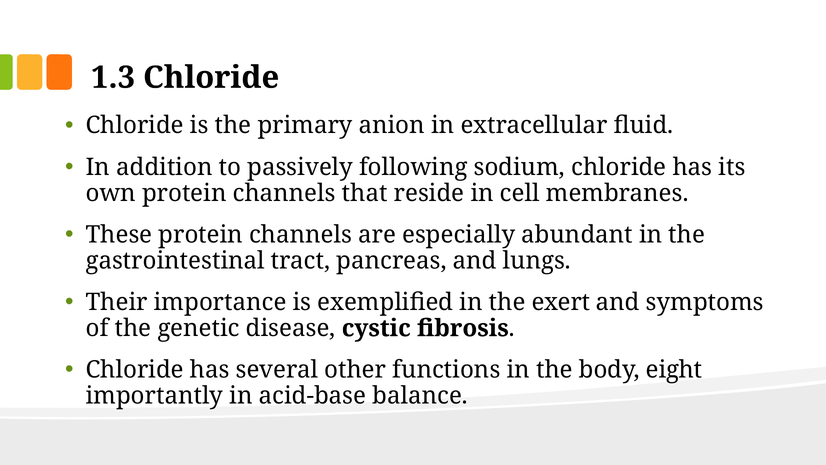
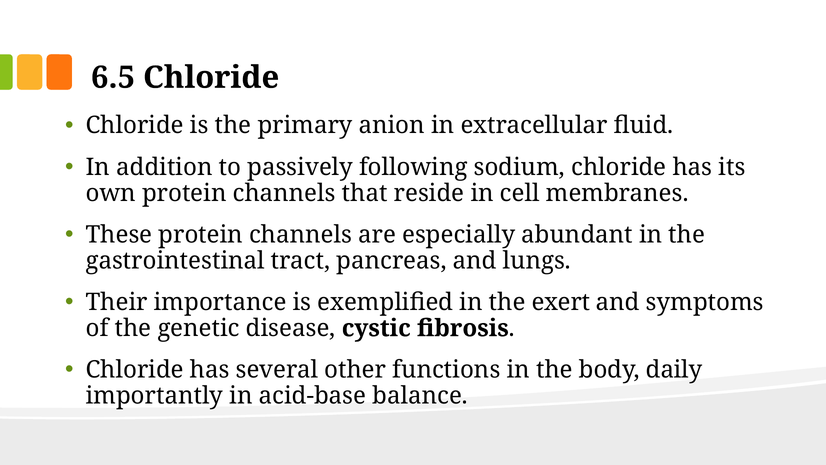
1.3: 1.3 -> 6.5
eight: eight -> daily
